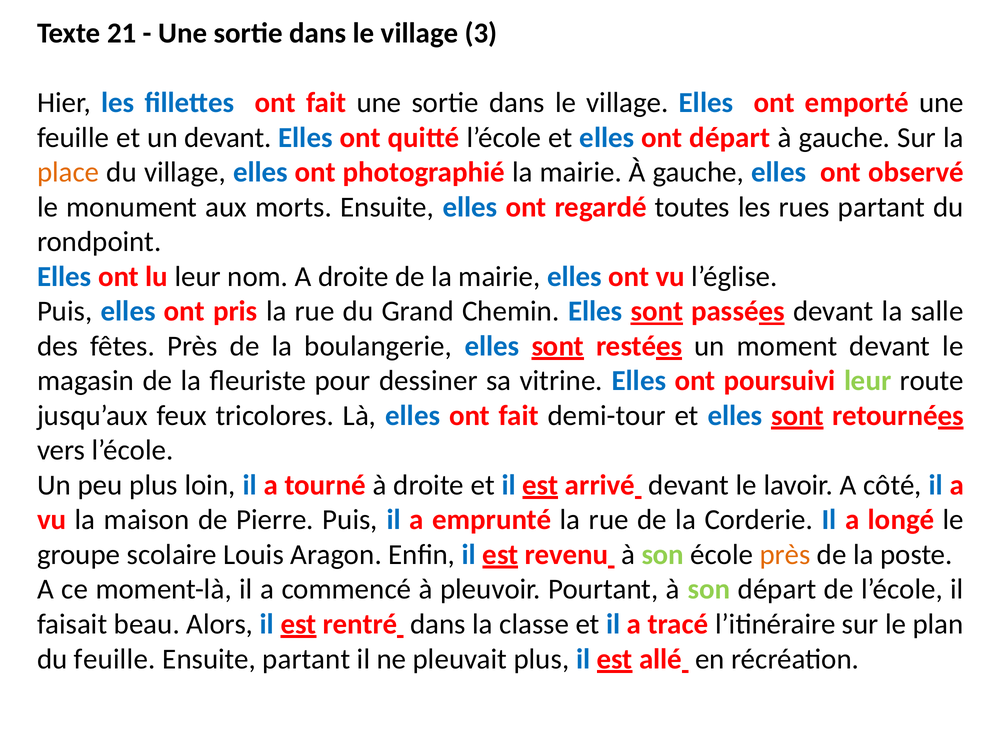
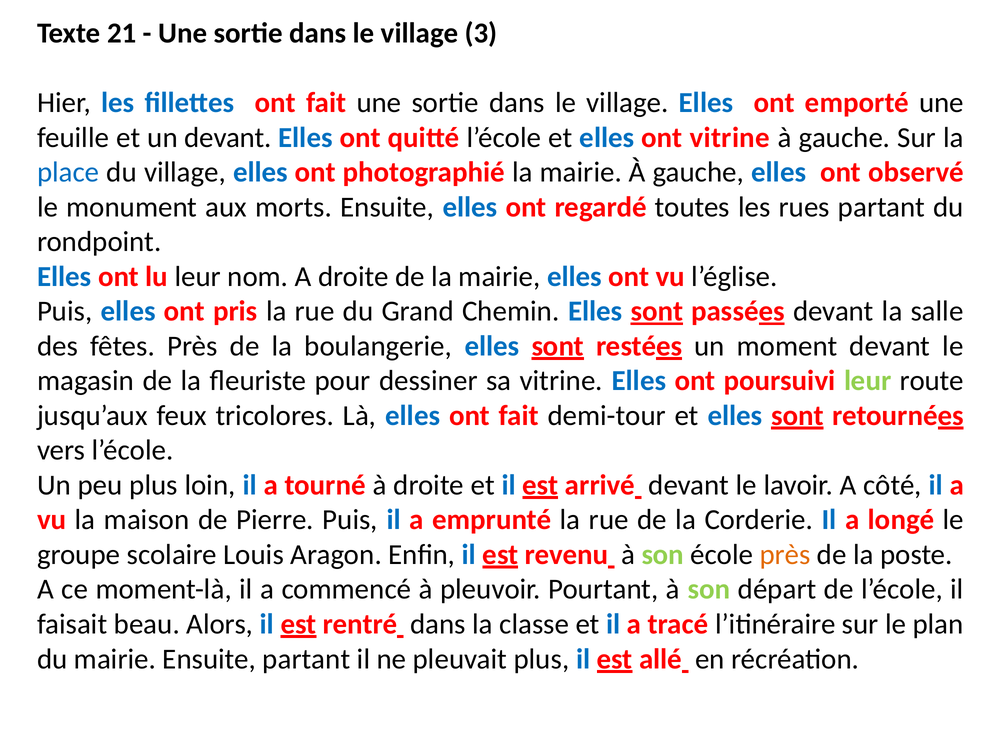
ont départ: départ -> vitrine
place colour: orange -> blue
du feuille: feuille -> mairie
